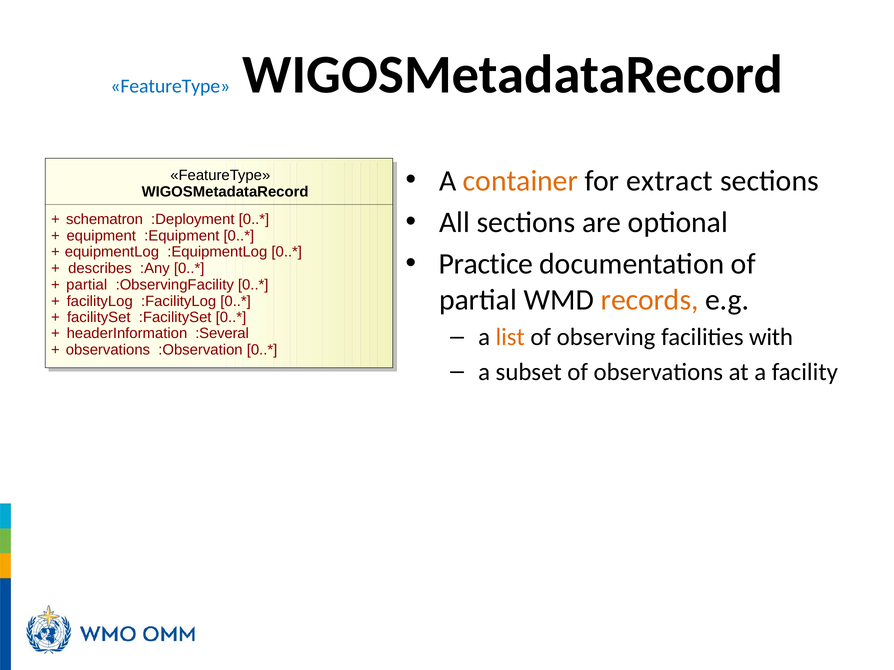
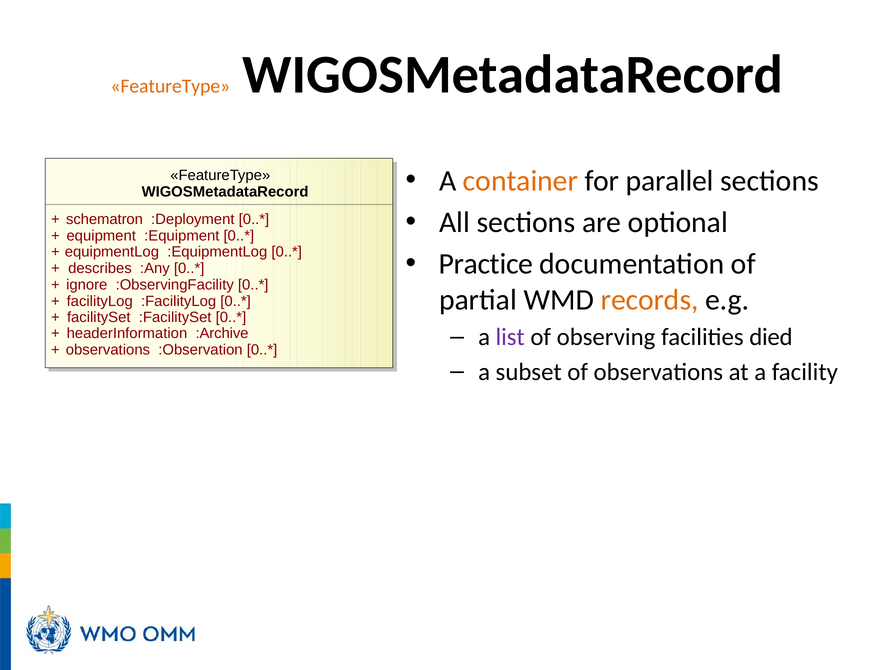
FeatureType at (170, 86) colour: blue -> orange
extract: extract -> parallel
partial at (87, 285): partial -> ignore
list colour: orange -> purple
with: with -> died
:Several: :Several -> :Archive
